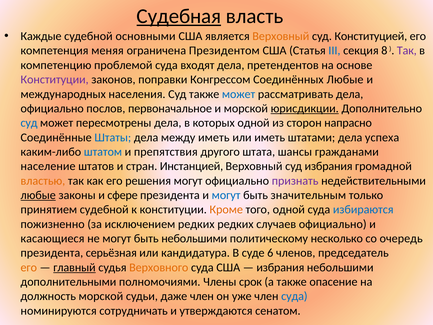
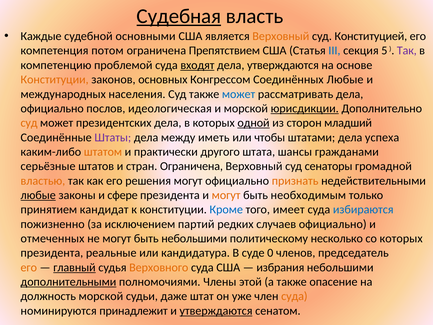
меняя: меняя -> потом
Президентом: Президентом -> Препятствием
8: 8 -> 5
входят underline: none -> present
дела претендентов: претендентов -> утверждаются
Конституции at (55, 80) colour: purple -> orange
поправки: поправки -> основных
первоначальное: первоначальное -> идеологическая
суд at (29, 123) colour: blue -> orange
пересмотрены: пересмотрены -> президентских
одной at (254, 123) underline: none -> present
напрасно: напрасно -> младший
Штаты colour: blue -> purple
или иметь: иметь -> чтобы
штатом colour: blue -> orange
препятствия: препятствия -> практически
население: население -> серьёзные
стран Инстанцией: Инстанцией -> Ограничена
суд избрания: избрания -> сенаторы
признать colour: purple -> orange
могут at (226, 195) colour: blue -> orange
значительным: значительным -> необходимым
принятием судебной: судебной -> кандидат
Кроме colour: orange -> blue
того одной: одной -> имеет
исключением редких: редких -> партий
касающиеся: касающиеся -> отмеченных
со очередь: очередь -> которых
серьёзная: серьёзная -> реальные
6: 6 -> 0
дополнительными underline: none -> present
срок: срок -> этой
даже член: член -> штат
суда at (294, 296) colour: blue -> orange
сотрудничать: сотрудничать -> принадлежит
утверждаются at (216, 311) underline: none -> present
